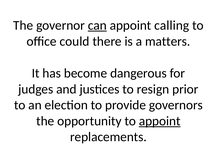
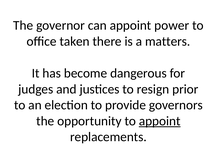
can underline: present -> none
calling: calling -> power
could: could -> taken
